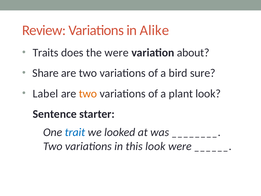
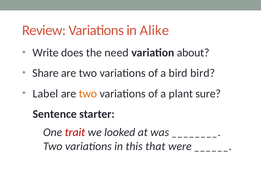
Traits: Traits -> Write
the were: were -> need
bird sure: sure -> bird
plant look: look -> sure
trait colour: blue -> red
this look: look -> that
